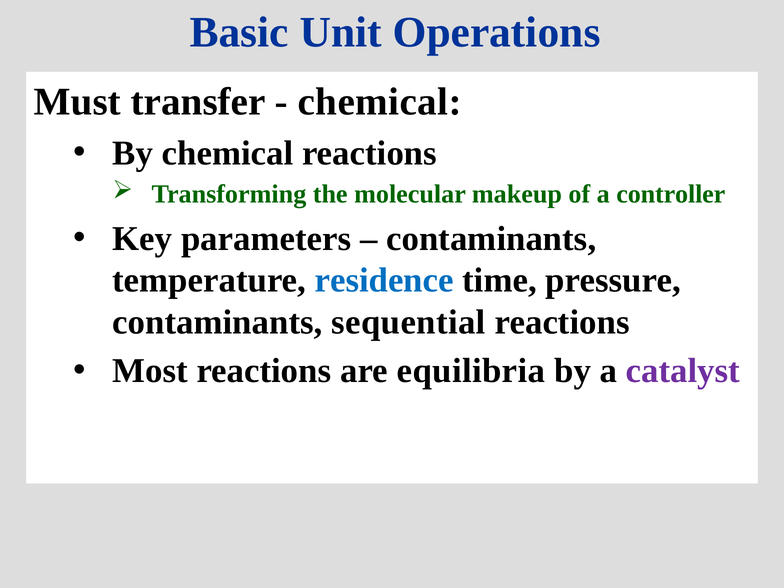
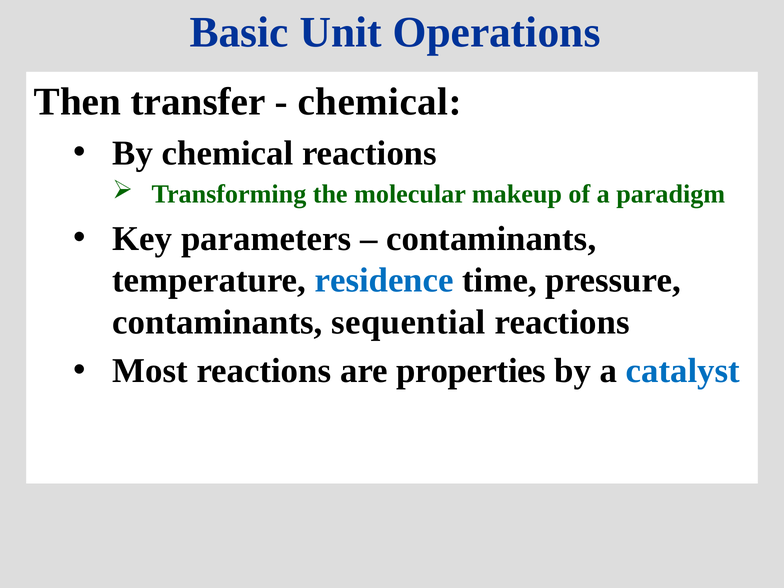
Must: Must -> Then
controller: controller -> paradigm
equilibria: equilibria -> properties
catalyst colour: purple -> blue
